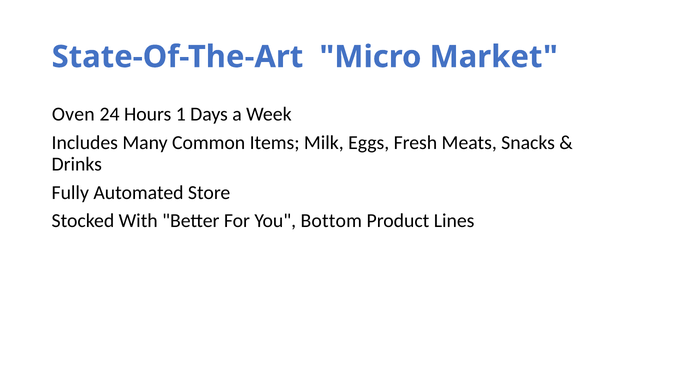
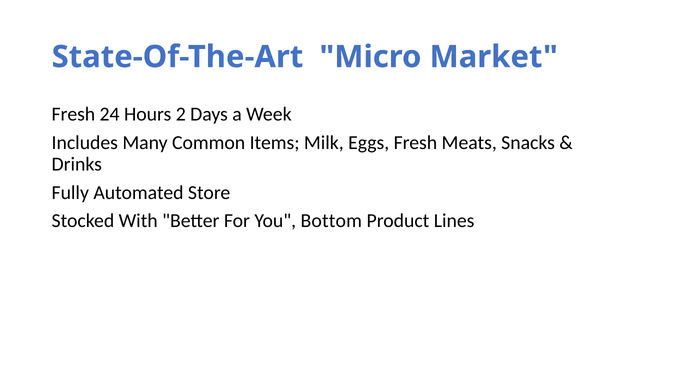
Oven at (73, 114): Oven -> Fresh
1: 1 -> 2
